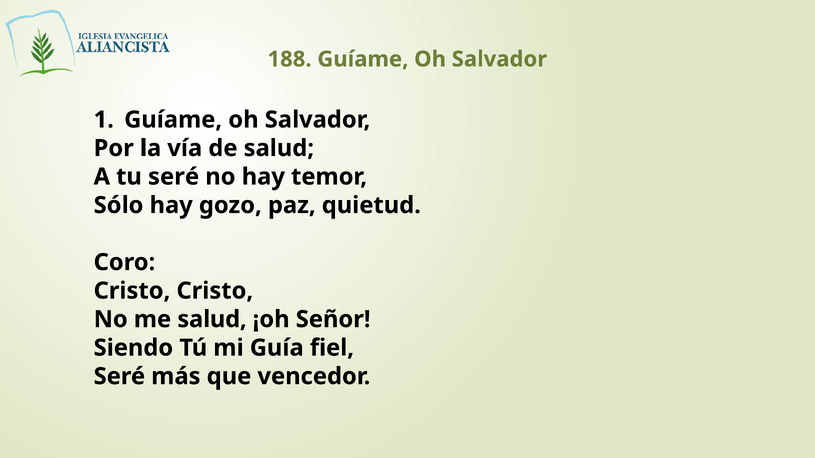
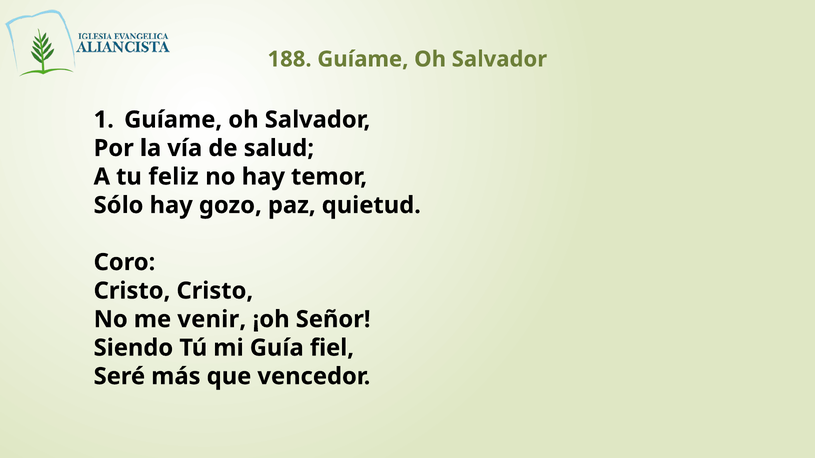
tu seré: seré -> feliz
me salud: salud -> venir
